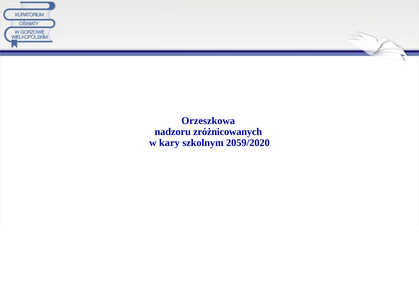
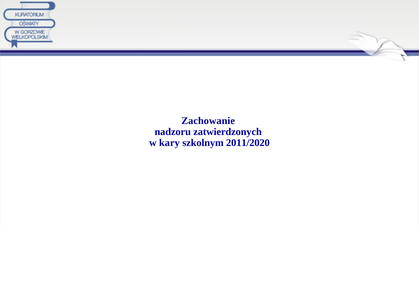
Orzeszkowa: Orzeszkowa -> Zachowanie
zróżnicowanych: zróżnicowanych -> zatwierdzonych
2059/2020: 2059/2020 -> 2011/2020
